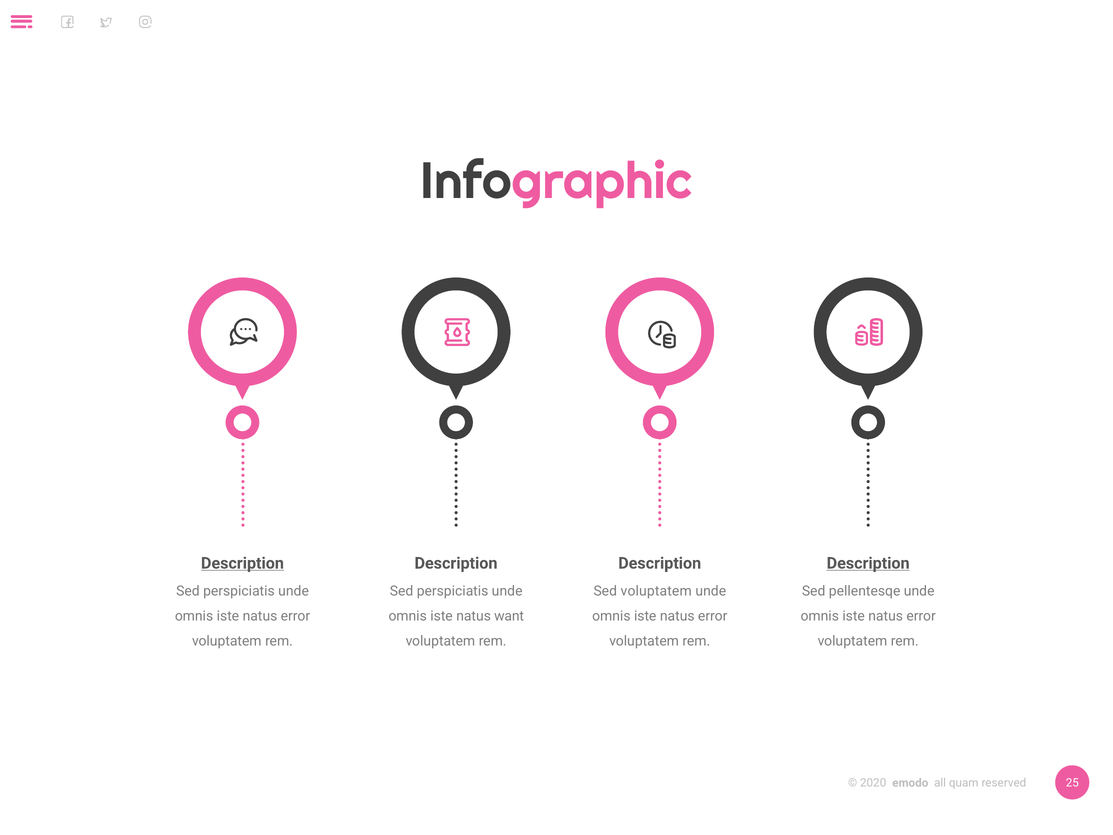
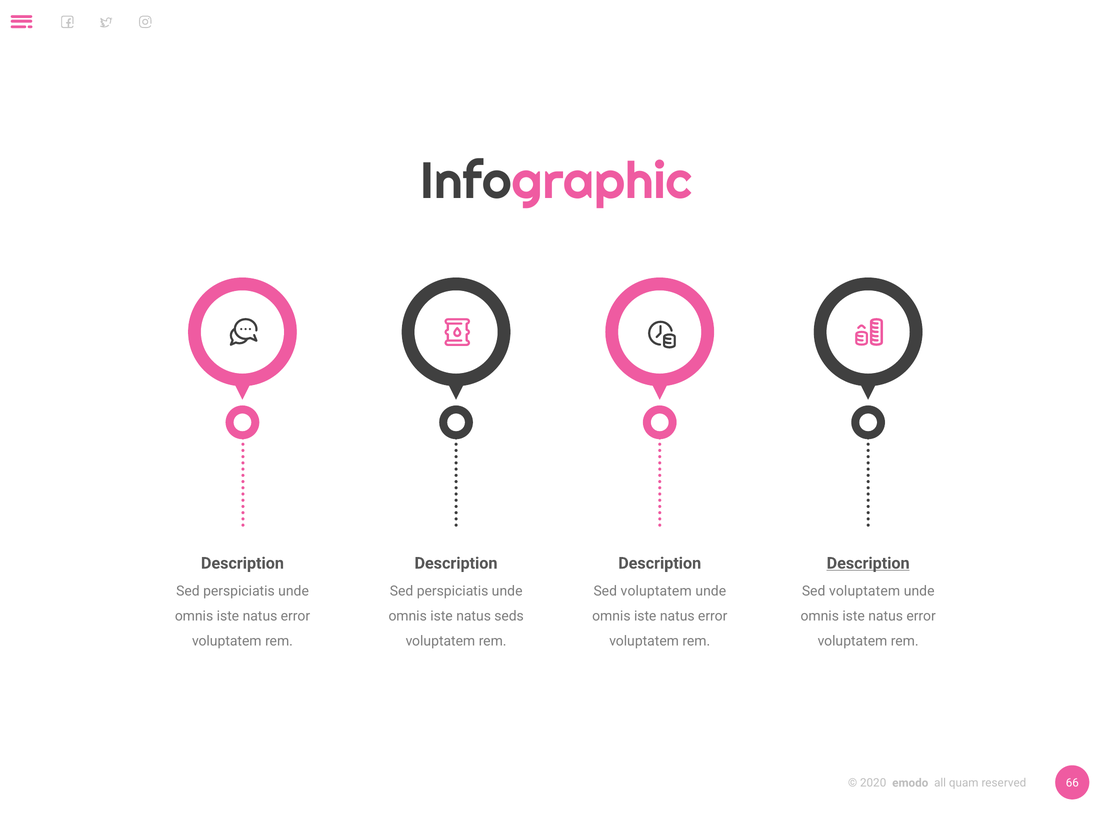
Description at (242, 563) underline: present -> none
pellentesqe at (865, 591): pellentesqe -> voluptatem
want: want -> seds
25: 25 -> 66
